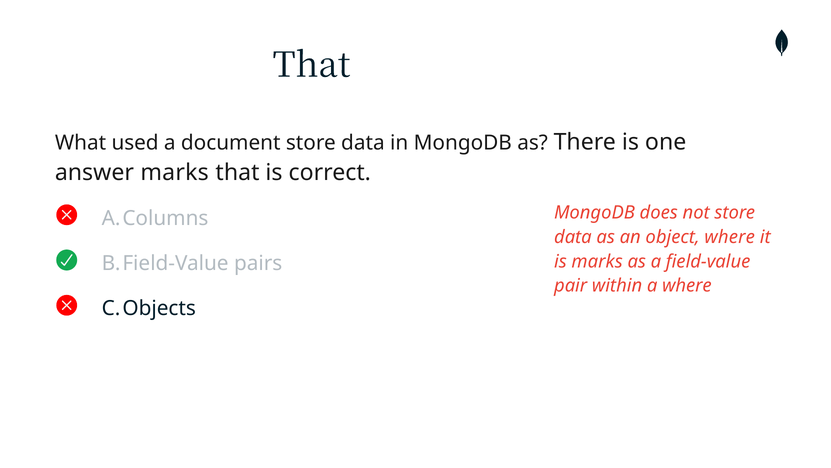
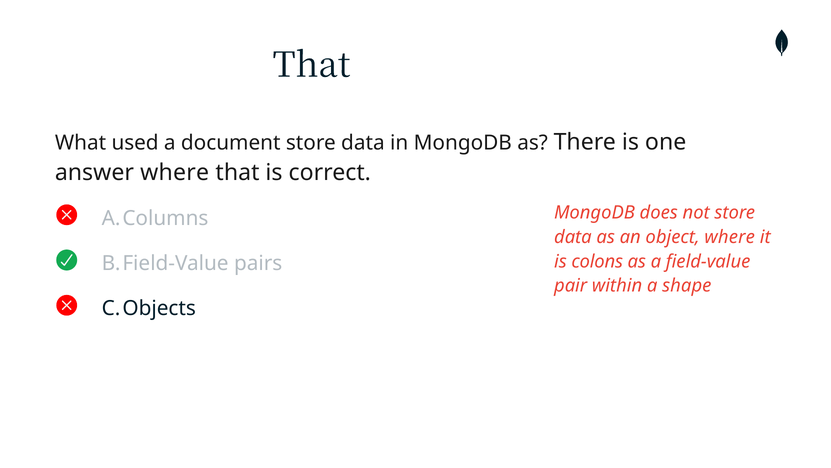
answer marks: marks -> where
is marks: marks -> colons
a where: where -> shape
